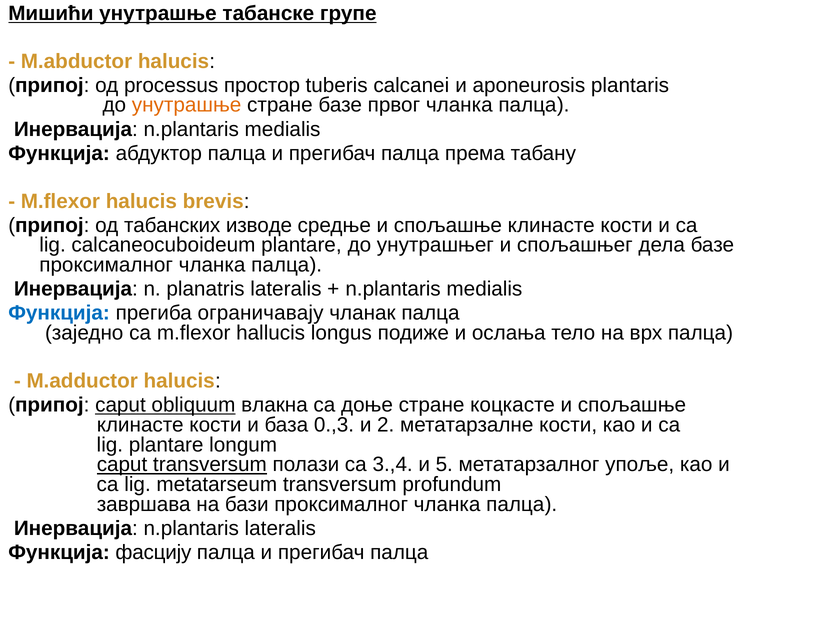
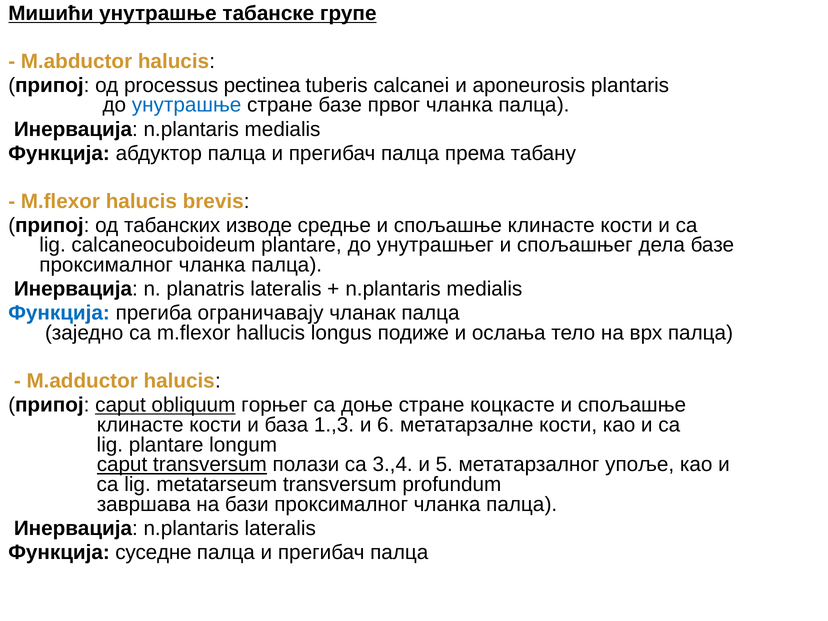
простор: простор -> pectinea
унутрашње at (187, 105) colour: orange -> blue
влaкнa: влaкнa -> горњег
0.,3: 0.,3 -> 1.,3
2: 2 -> 6
фасцију: фасцију -> суседне
